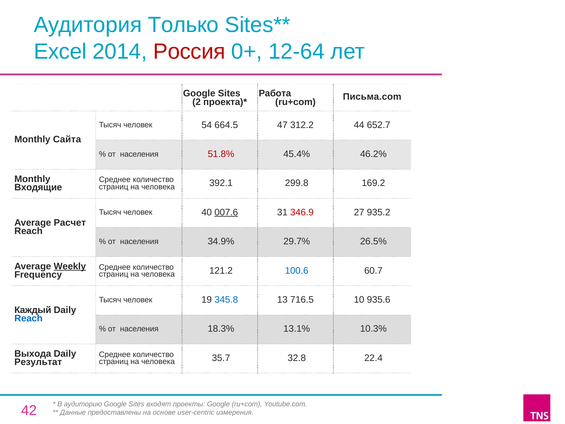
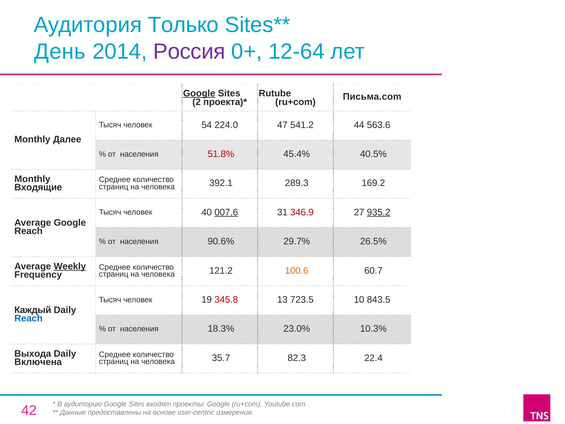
Excel: Excel -> День
Россия colour: red -> purple
Google at (199, 93) underline: none -> present
Работа: Работа -> Rutube
664.5: 664.5 -> 224.0
312.2: 312.2 -> 541.2
652.7: 652.7 -> 563.6
Сайта: Сайта -> Далее
46.2%: 46.2% -> 40.5%
299.8: 299.8 -> 289.3
935.2 underline: none -> present
Average Расчет: Расчет -> Google
34.9%: 34.9% -> 90.6%
100.6 colour: blue -> orange
345.8 colour: blue -> red
716.5: 716.5 -> 723.5
935.6: 935.6 -> 843.5
13.1%: 13.1% -> 23.0%
Результат: Результат -> Включена
32.8: 32.8 -> 82.3
